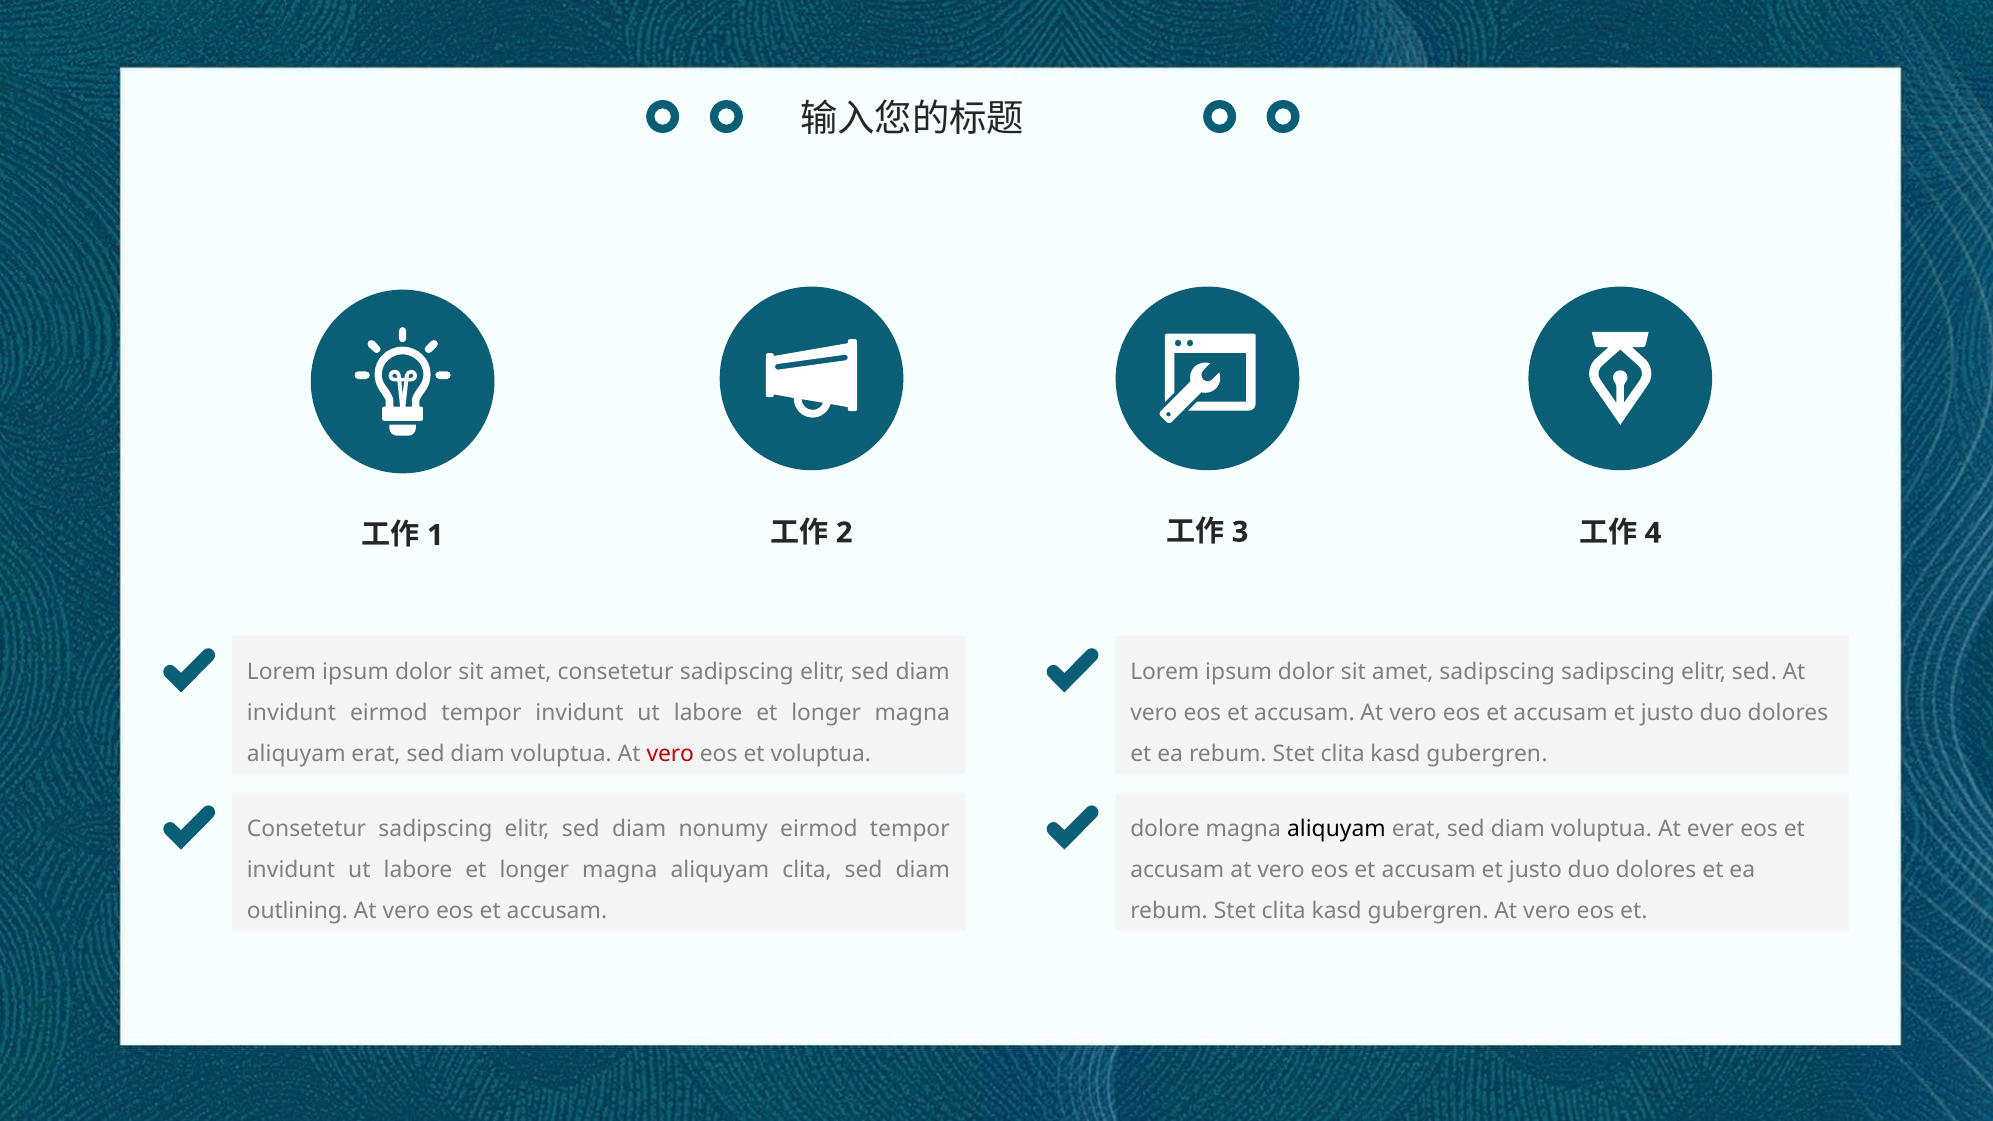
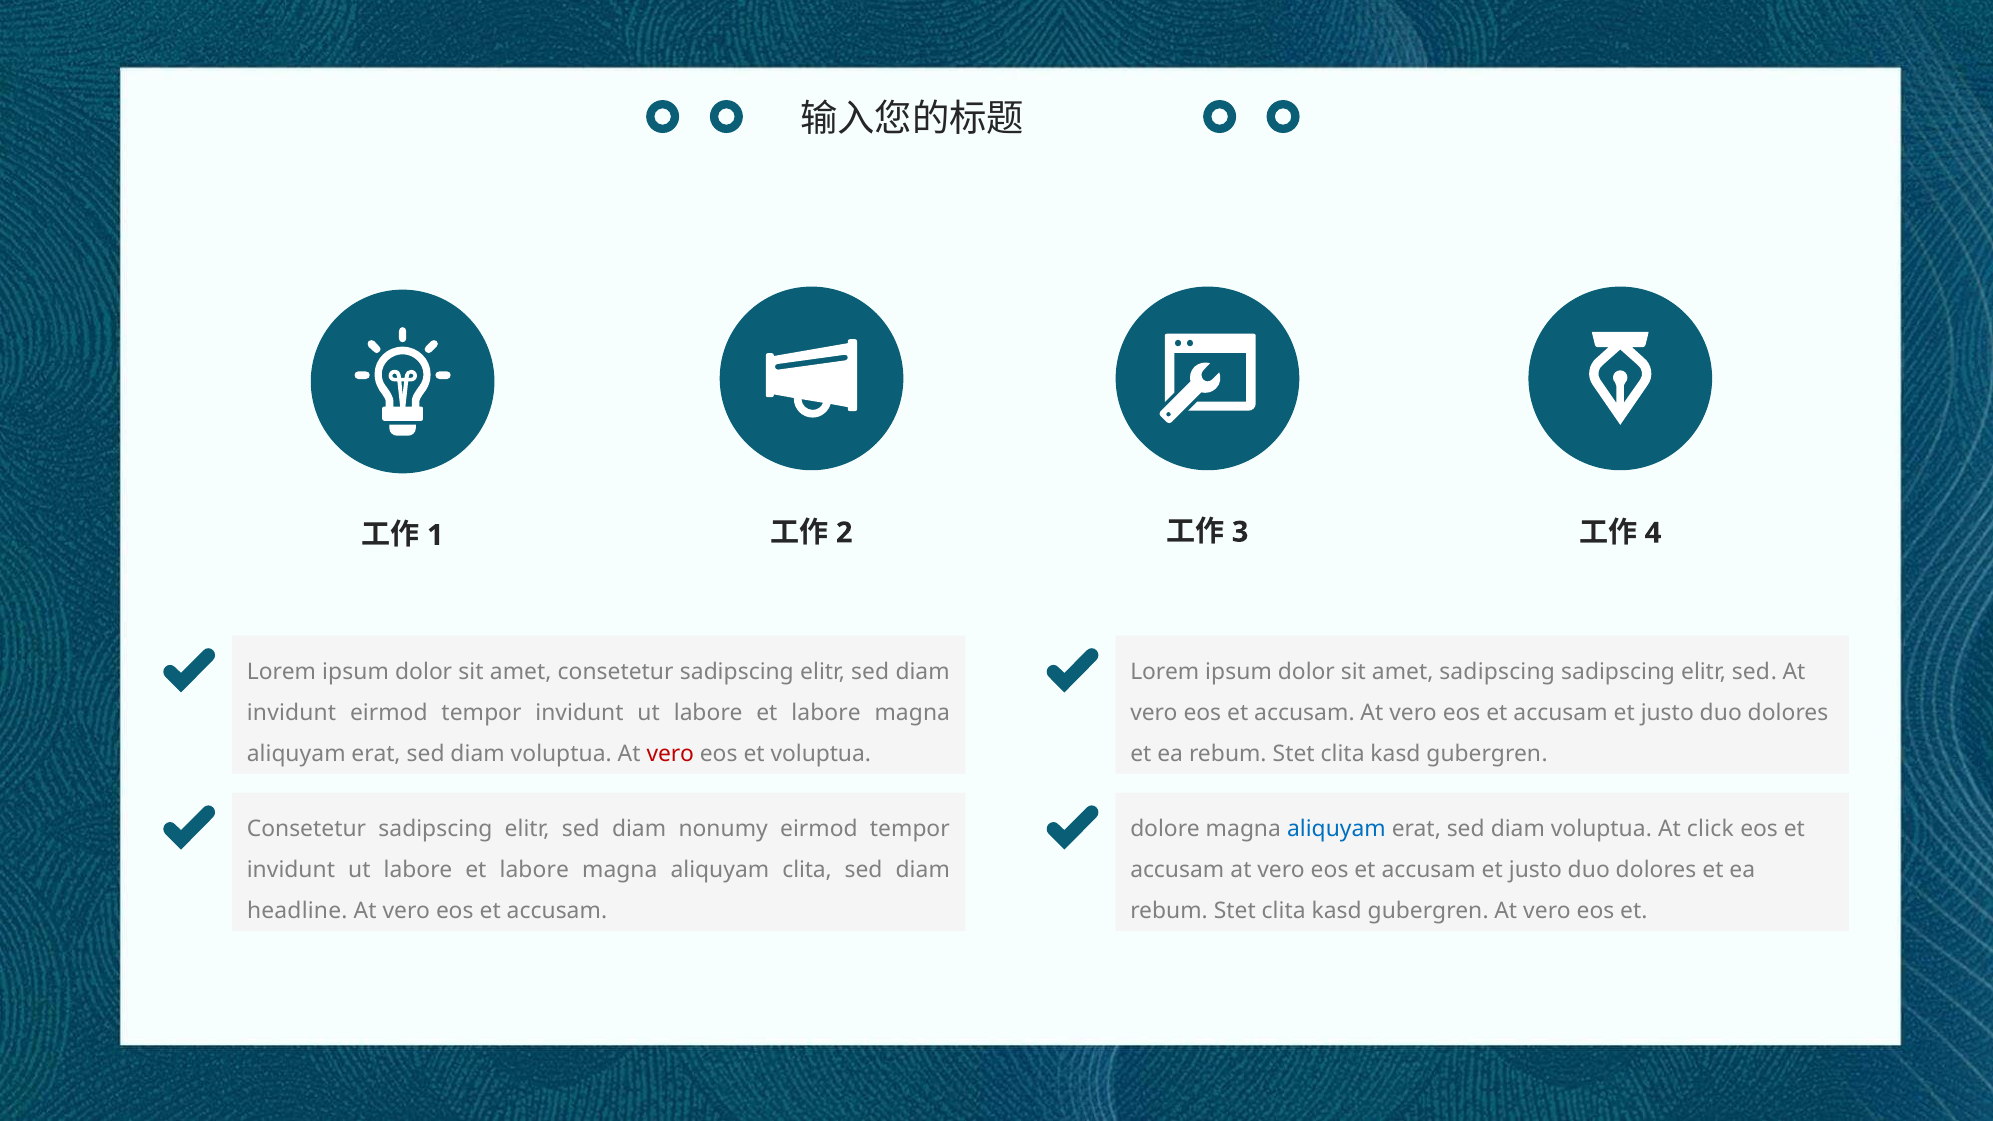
longer at (826, 713): longer -> labore
aliquyam at (1336, 829) colour: black -> blue
ever: ever -> click
longer at (534, 870): longer -> labore
outlining: outlining -> headline
